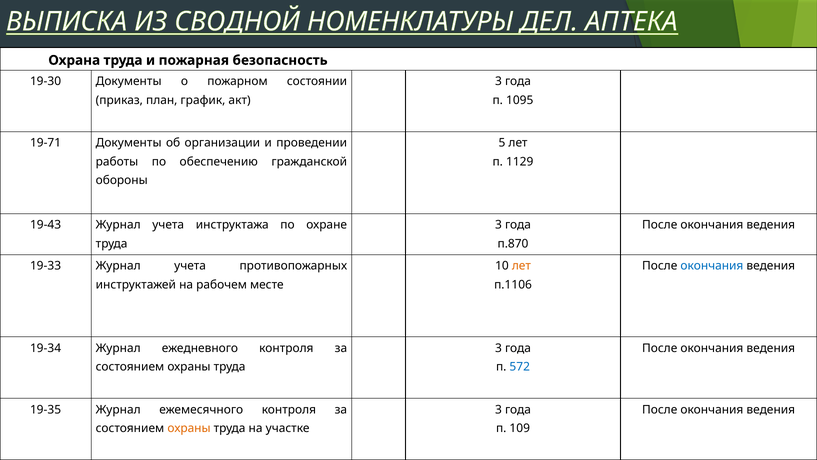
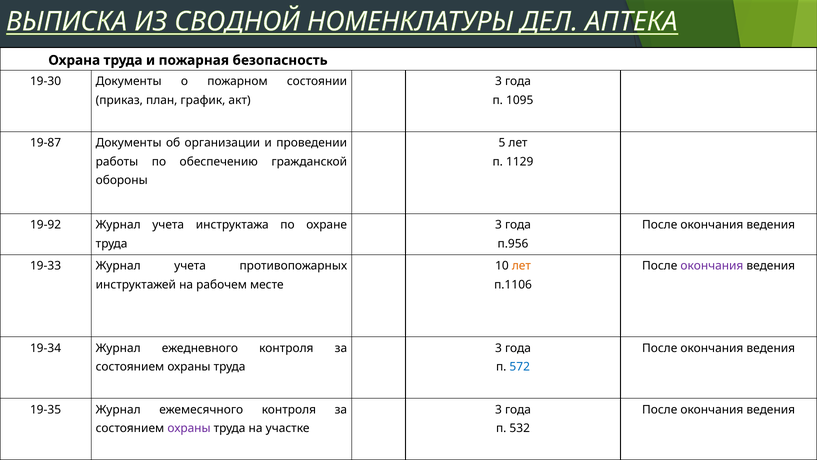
19-71: 19-71 -> 19-87
19-43: 19-43 -> 19-92
п.870: п.870 -> п.956
окончания at (712, 266) colour: blue -> purple
охраны at (189, 428) colour: orange -> purple
109: 109 -> 532
